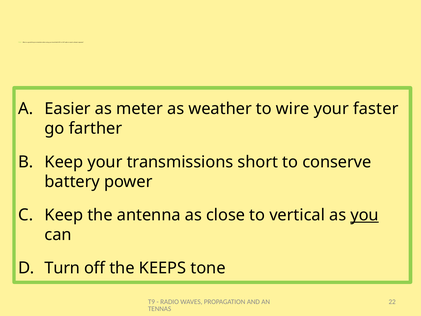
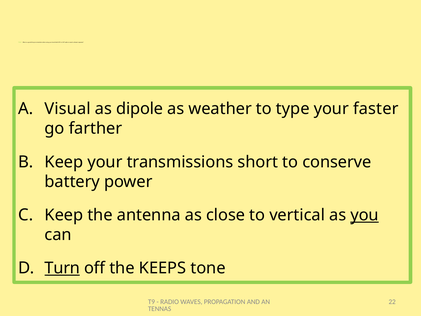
Easier: Easier -> Visual
meter: meter -> dipole
wire: wire -> type
Turn underline: none -> present
